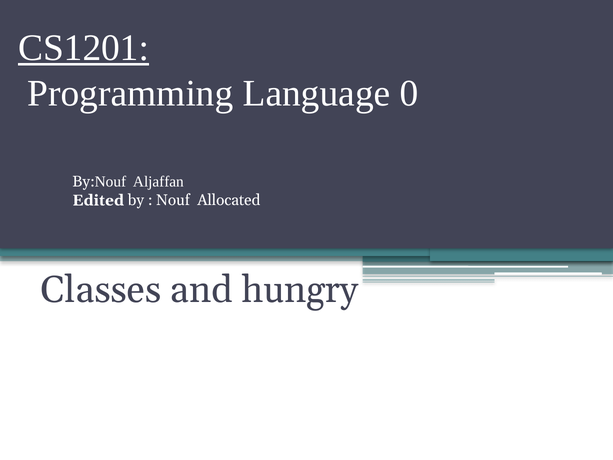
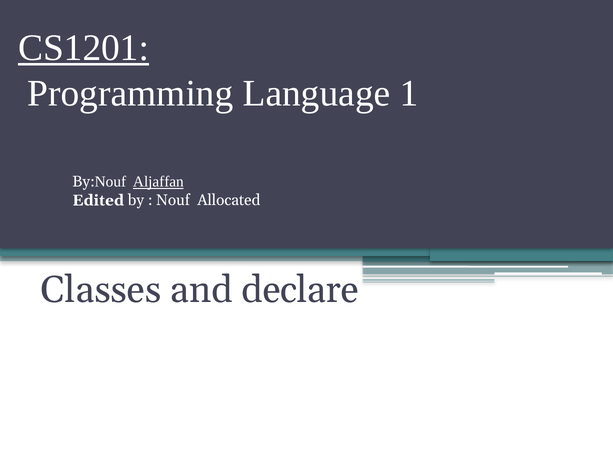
0: 0 -> 1
Aljaffan underline: none -> present
hungry: hungry -> declare
